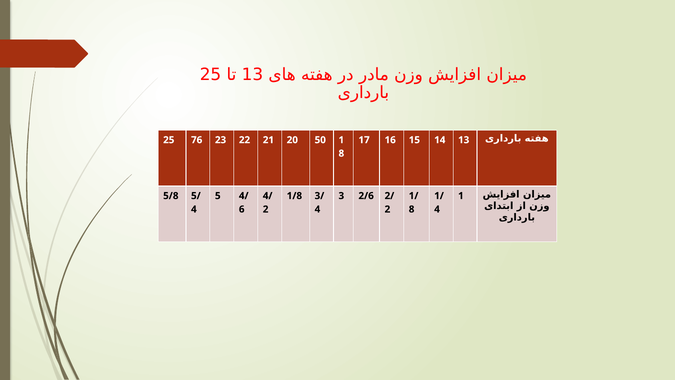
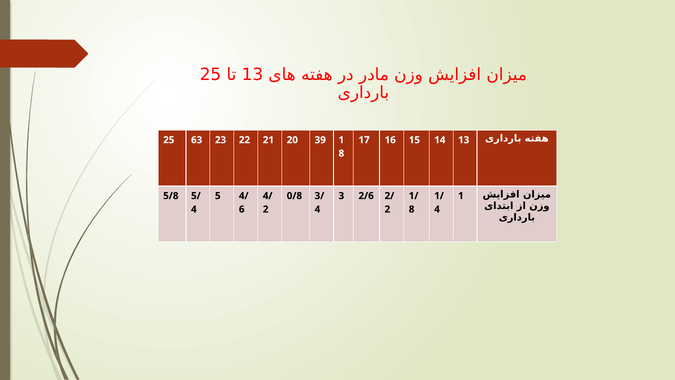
76: 76 -> 63
50: 50 -> 39
1/8: 1/8 -> 0/8
